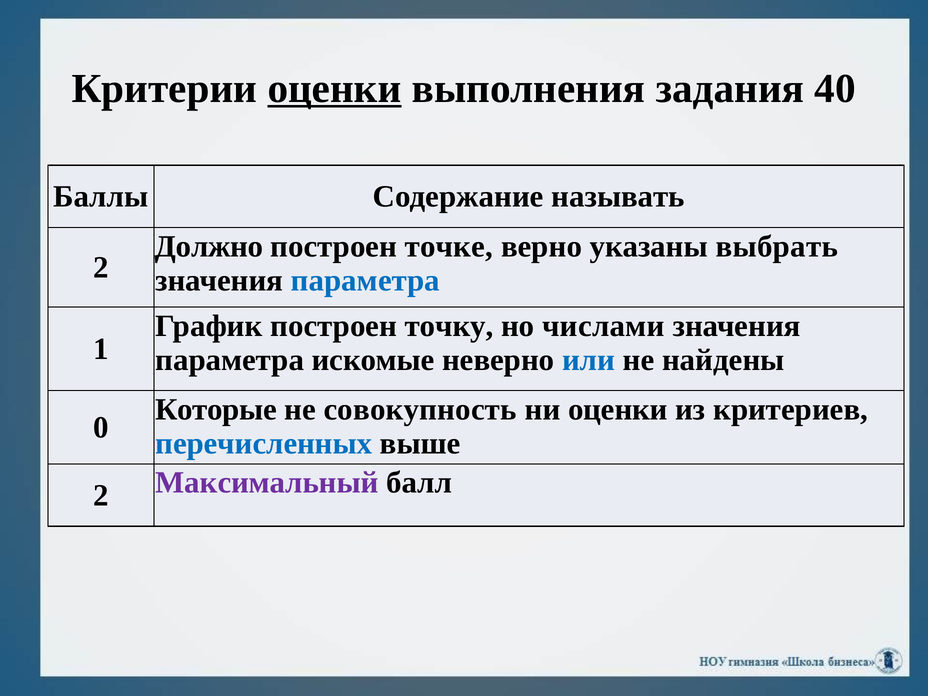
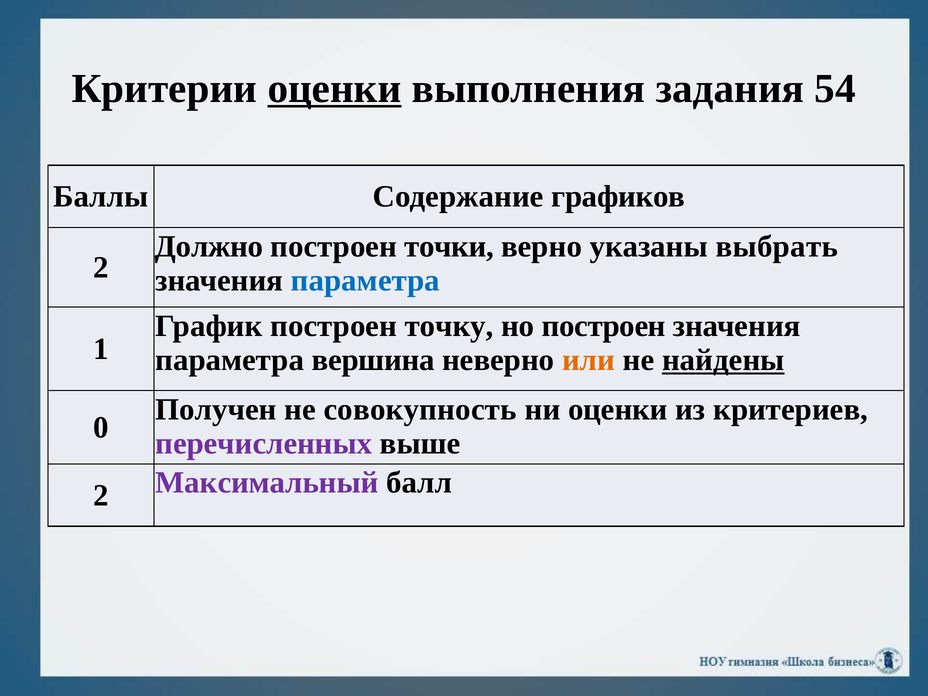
40: 40 -> 54
называть: называть -> графиков
точке: точке -> точки
но числами: числами -> построен
искомые: искомые -> вершина
или colour: blue -> orange
найдены underline: none -> present
Которые: Которые -> Получен
перечисленных colour: blue -> purple
